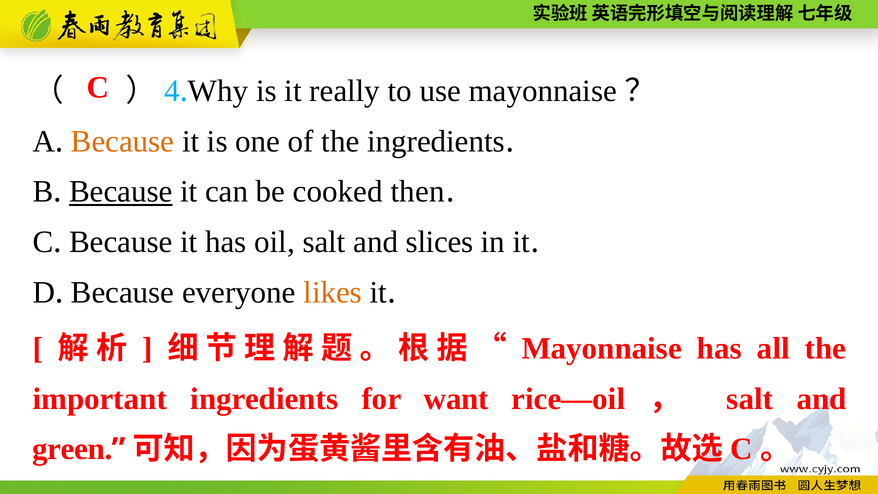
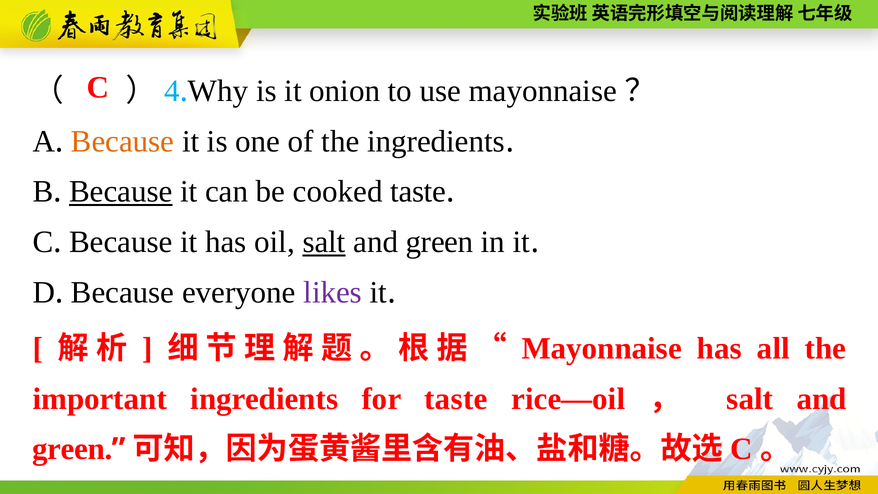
really: really -> onion
cooked then: then -> taste
salt at (324, 242) underline: none -> present
slices at (440, 242): slices -> green
likes colour: orange -> purple
for want: want -> taste
